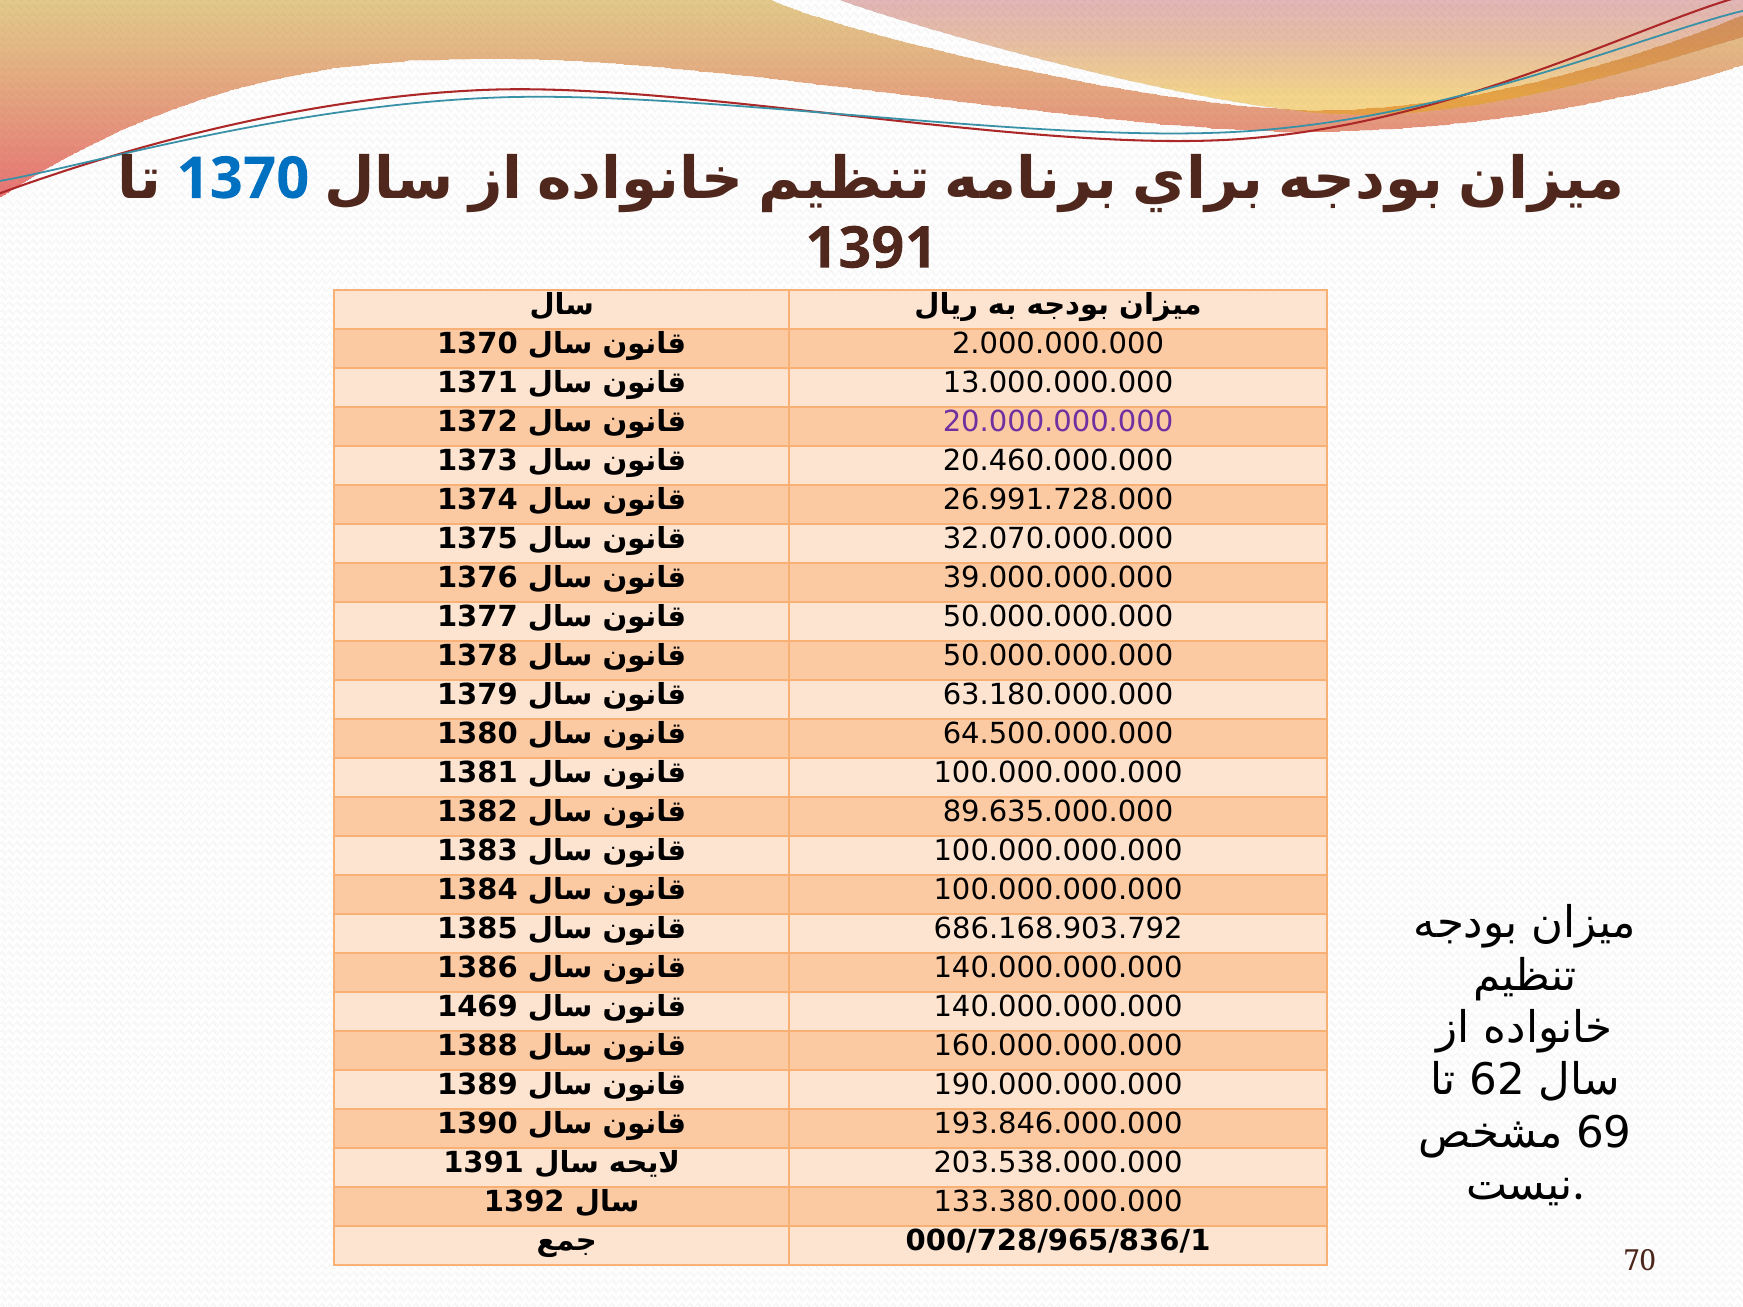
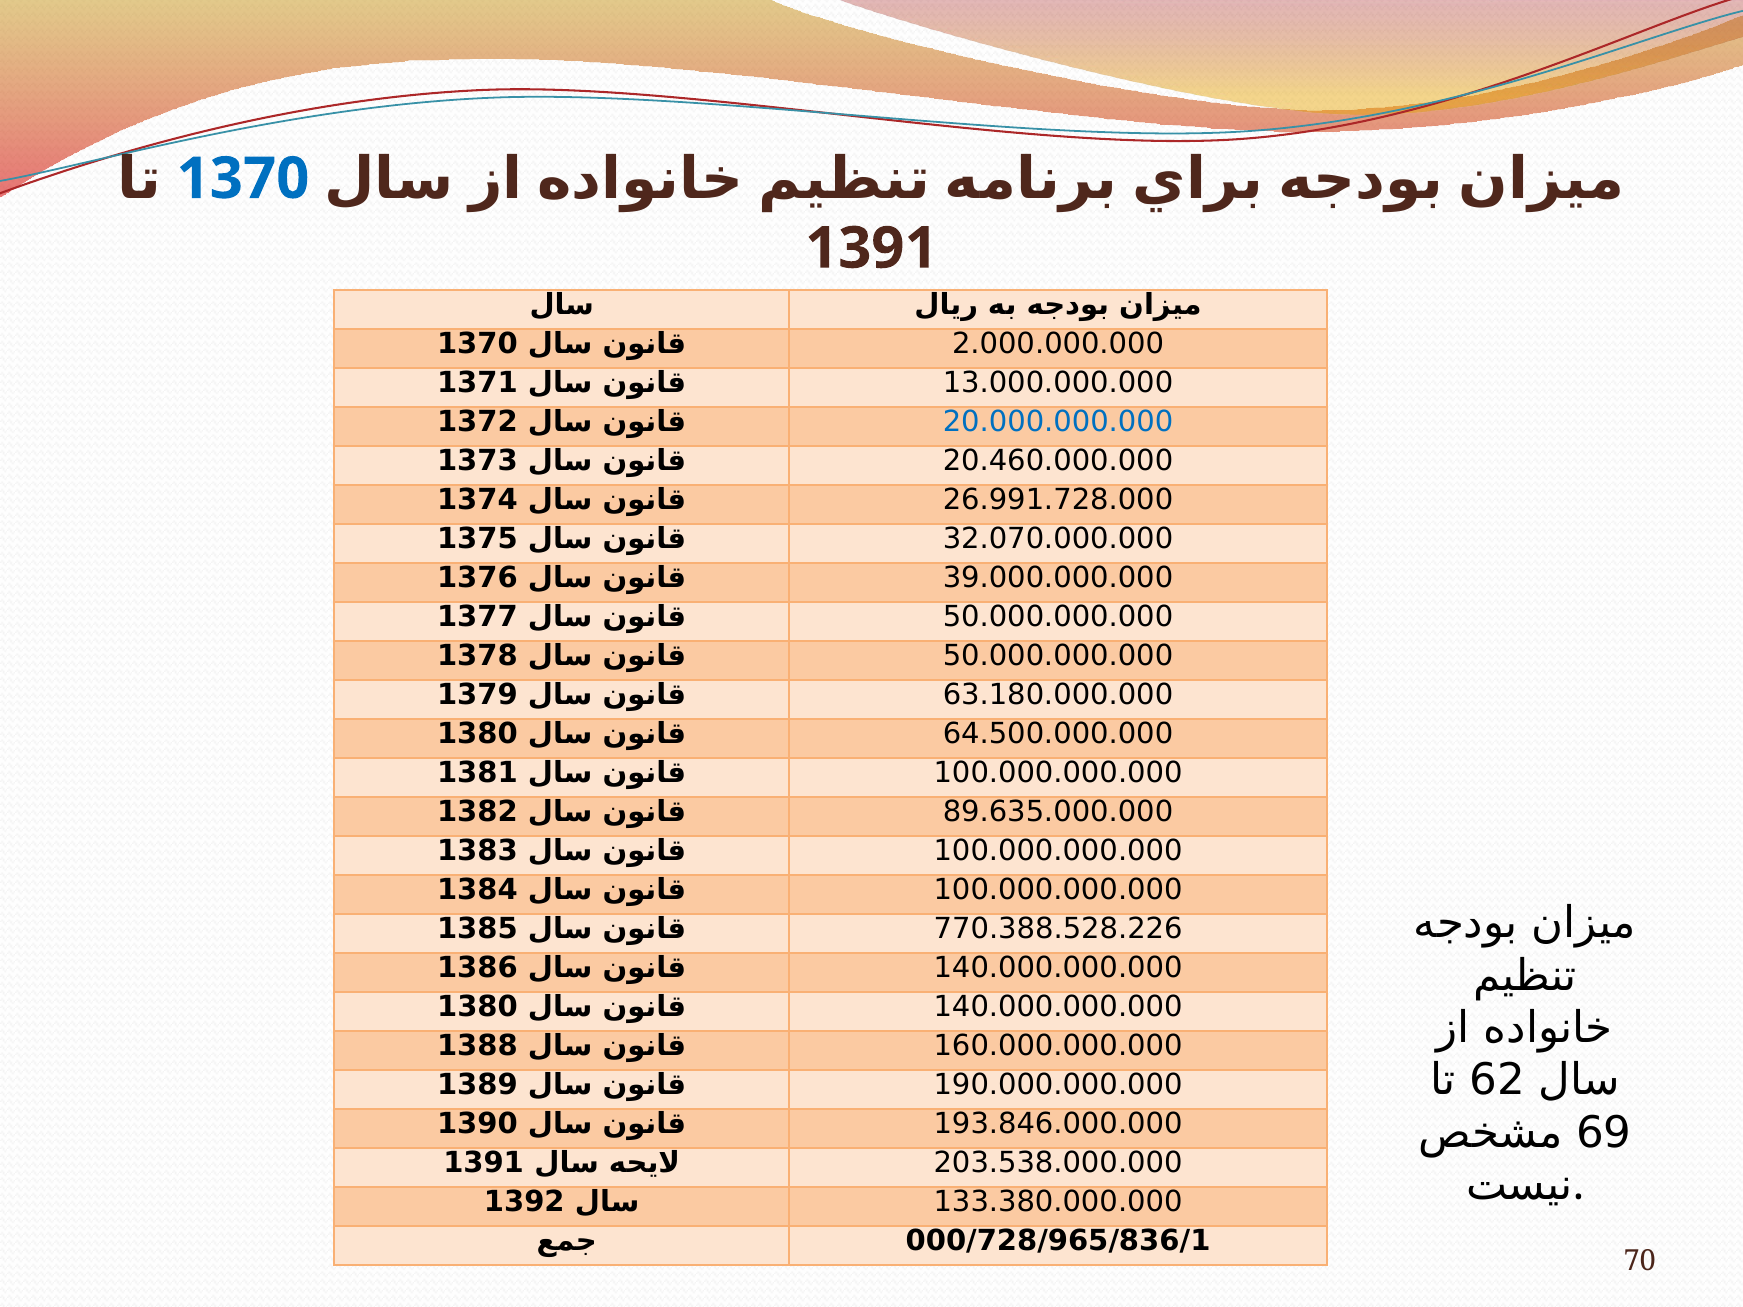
20.000.000.000 colour: purple -> blue
686.168.903.792: 686.168.903.792 -> 770.388.528.226
1469 at (477, 1007): 1469 -> 1380
